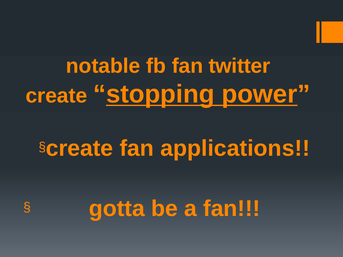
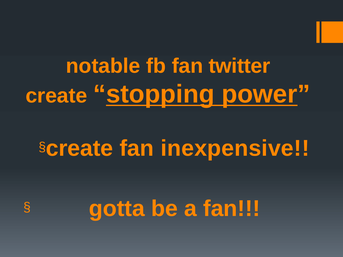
applications: applications -> inexpensive
